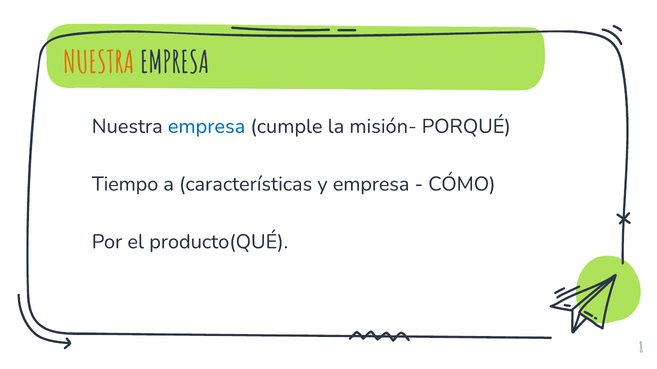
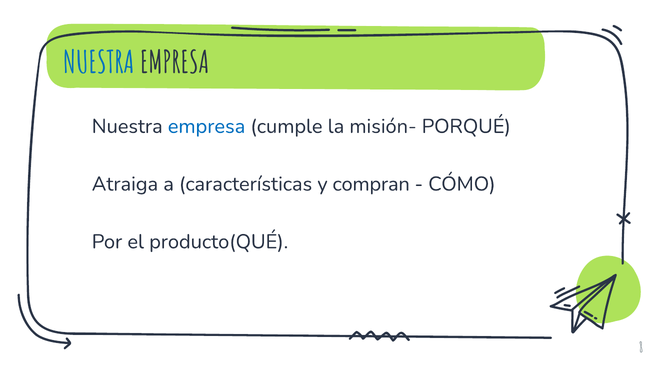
NUESTRA at (99, 63) colour: orange -> blue
Tiempo: Tiempo -> Atraiga
y empresa: empresa -> compran
